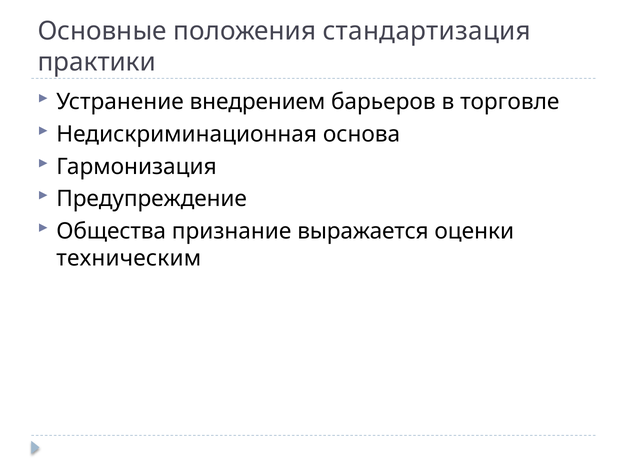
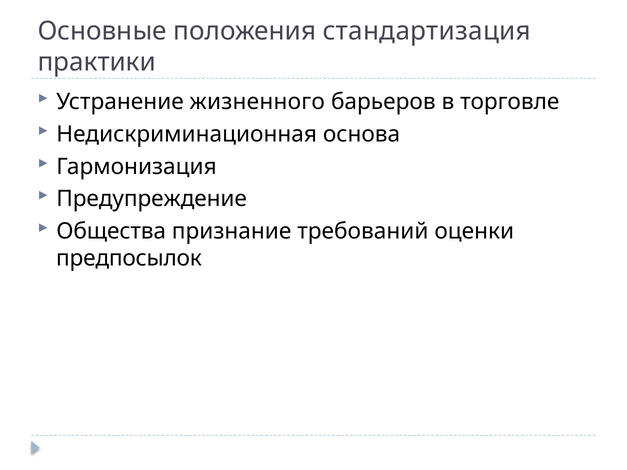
внедрением: внедрением -> жизненного
выражается: выражается -> требований
техническим: техническим -> предпосылок
